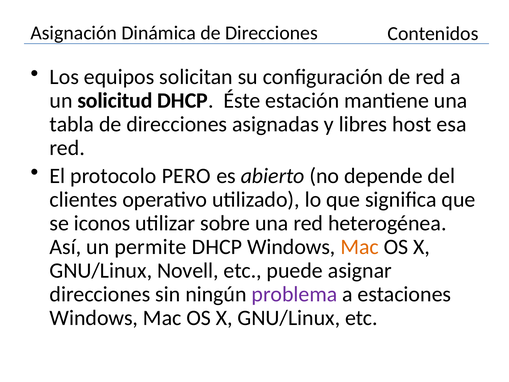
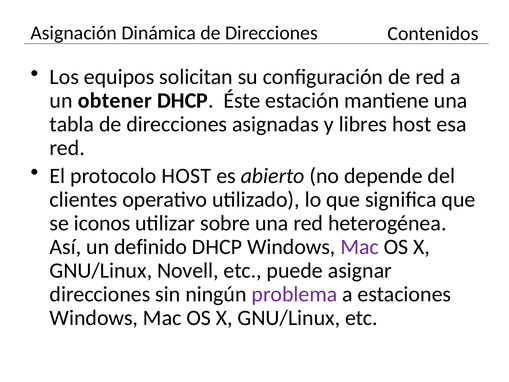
solicitud: solicitud -> obtener
protocolo PERO: PERO -> HOST
permite: permite -> definido
Mac at (360, 247) colour: orange -> purple
